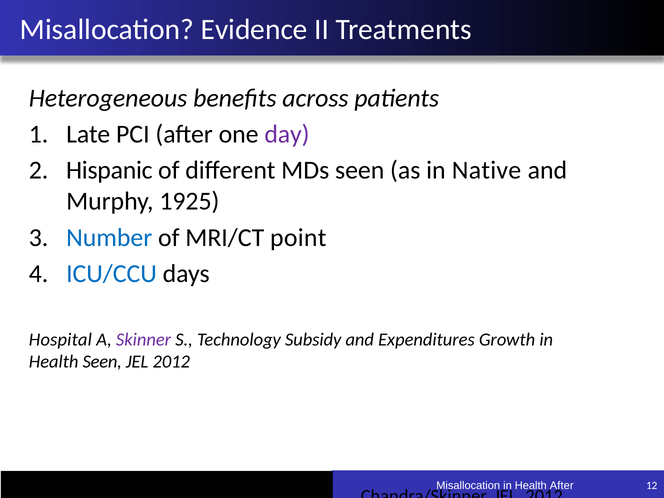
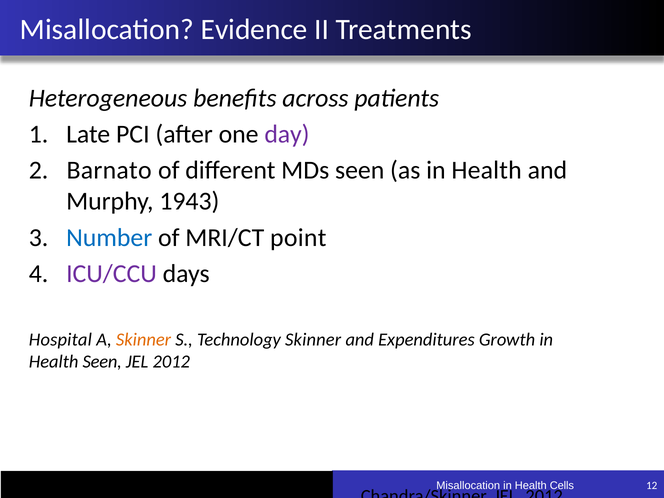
Hispanic: Hispanic -> Barnato
as in Native: Native -> Health
1925: 1925 -> 1943
ICU/CCU colour: blue -> purple
Skinner at (143, 340) colour: purple -> orange
Technology Subsidy: Subsidy -> Skinner
Health After: After -> Cells
